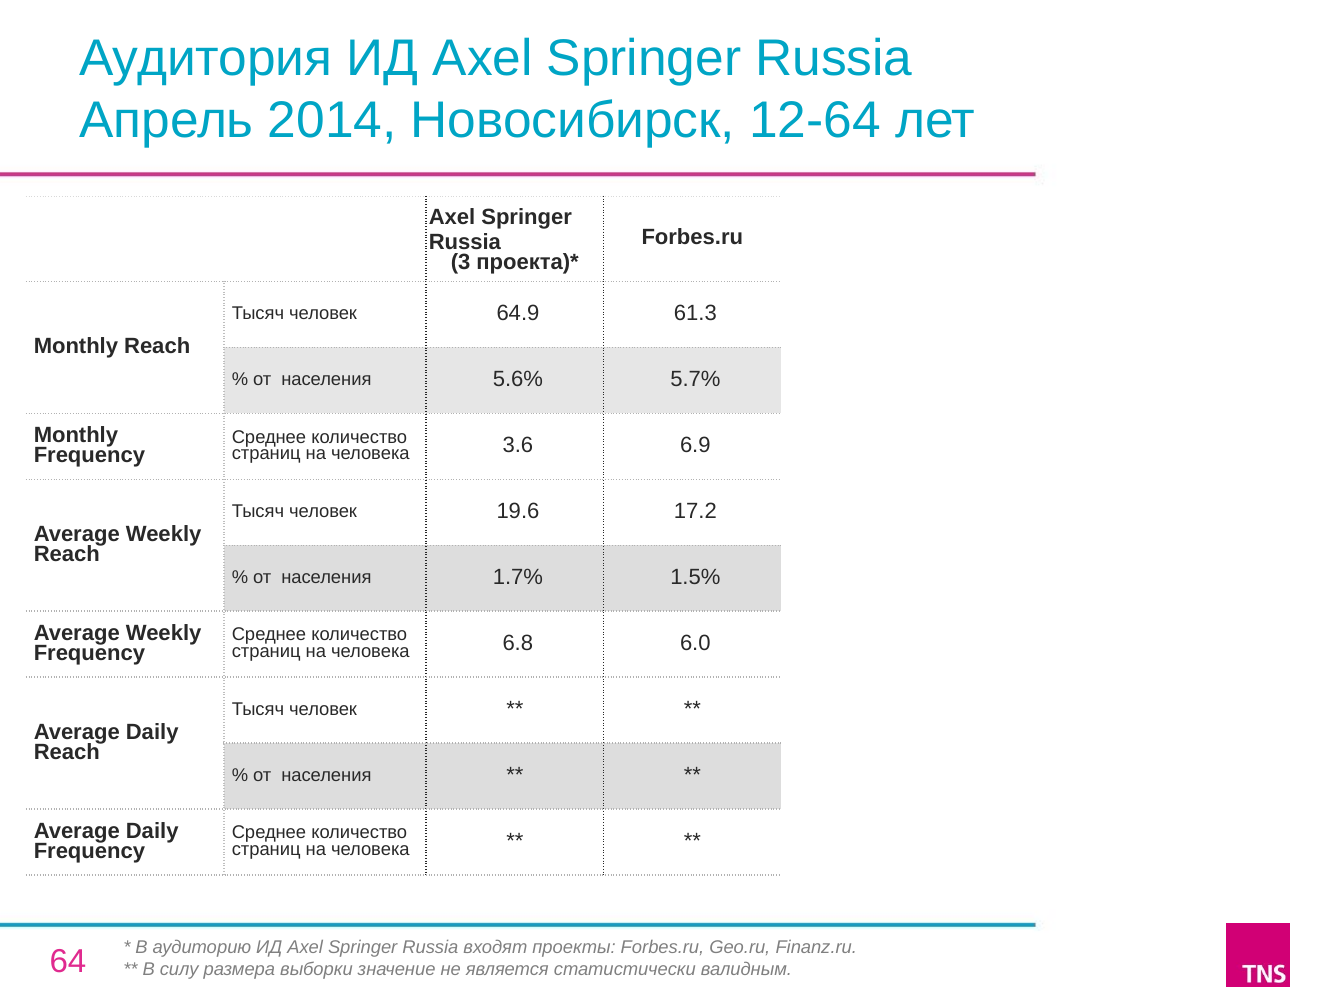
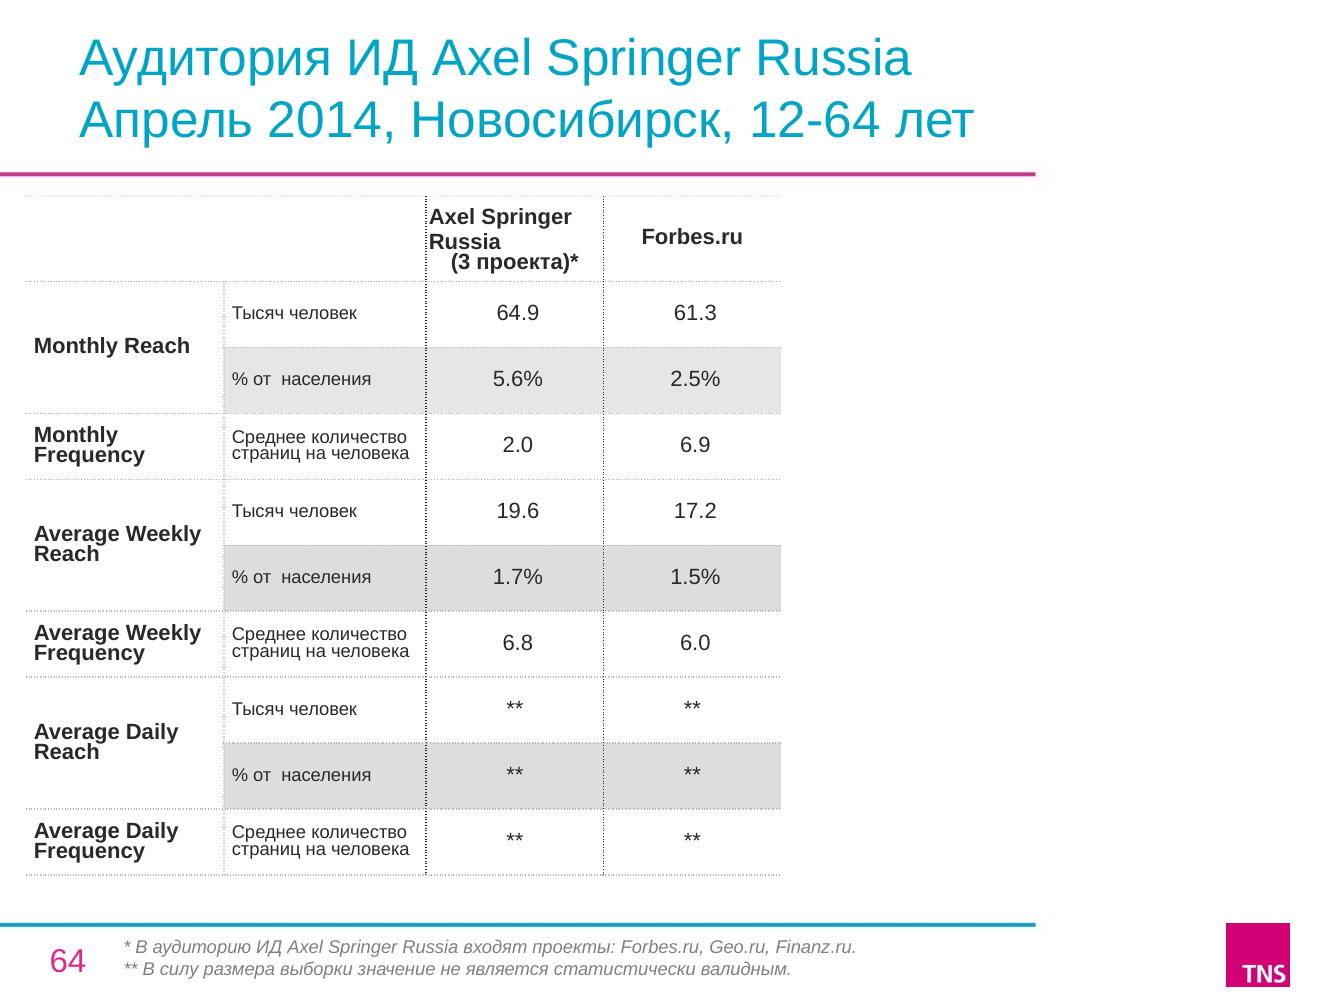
5.7%: 5.7% -> 2.5%
3.6: 3.6 -> 2.0
